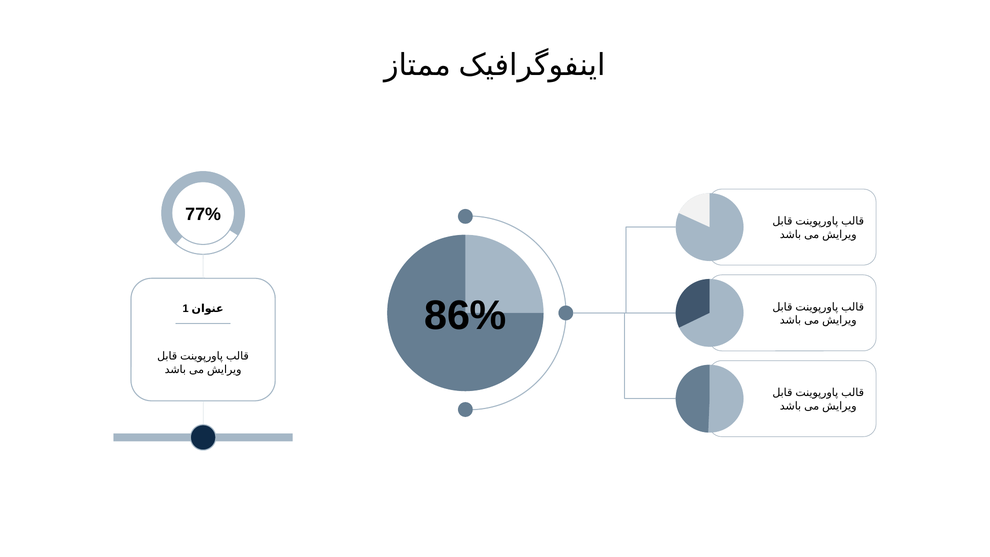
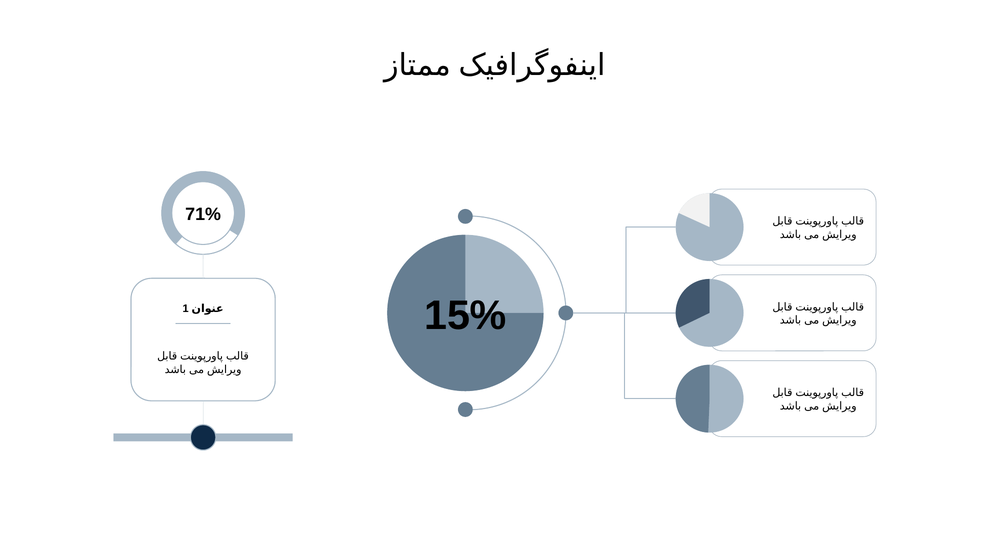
77%: 77% -> 71%
86%: 86% -> 15%
